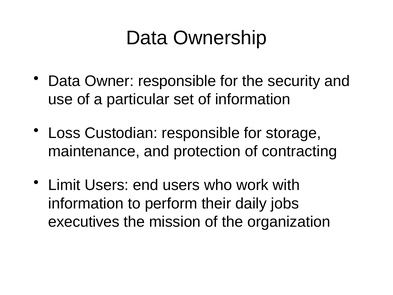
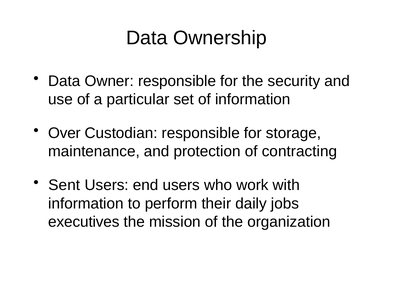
Loss: Loss -> Over
Limit: Limit -> Sent
